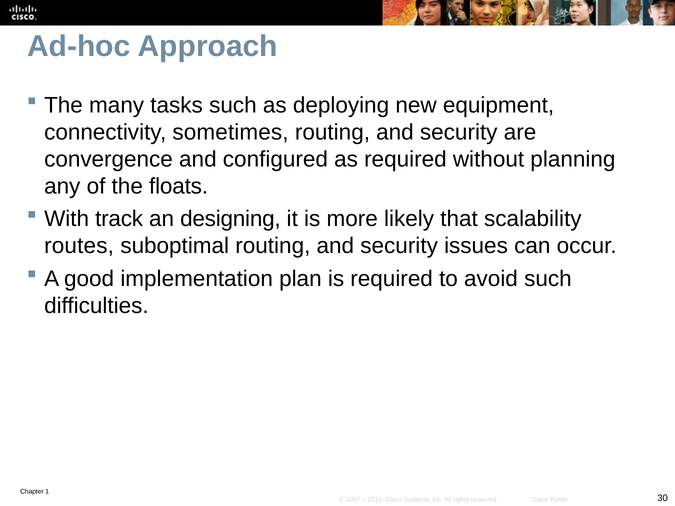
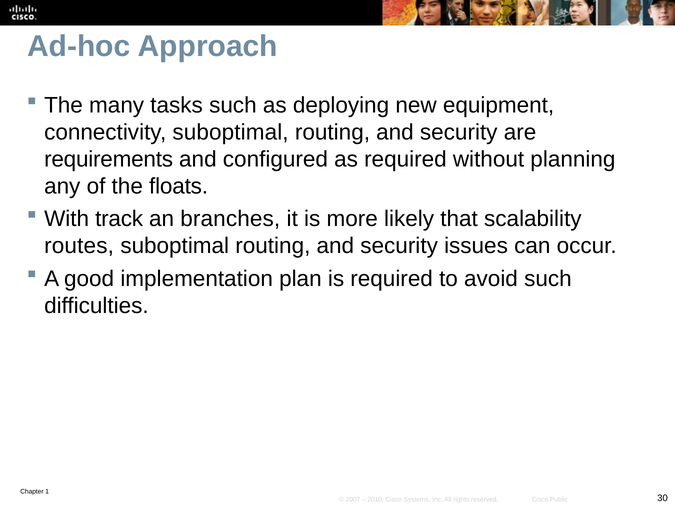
connectivity sometimes: sometimes -> suboptimal
convergence: convergence -> requirements
designing: designing -> branches
